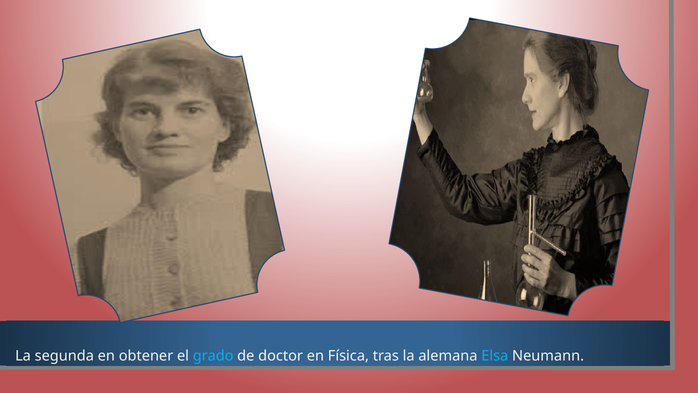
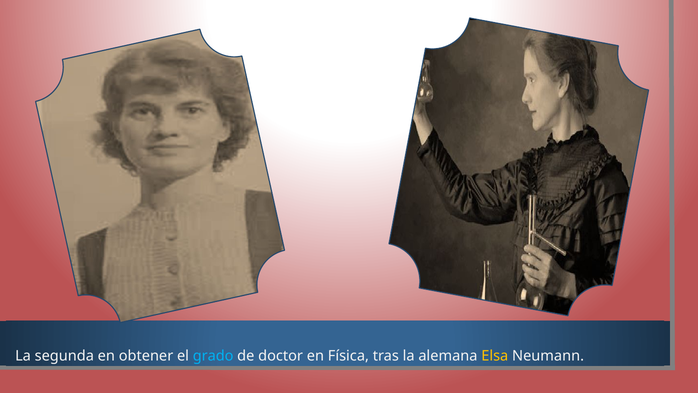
Elsa colour: light blue -> yellow
